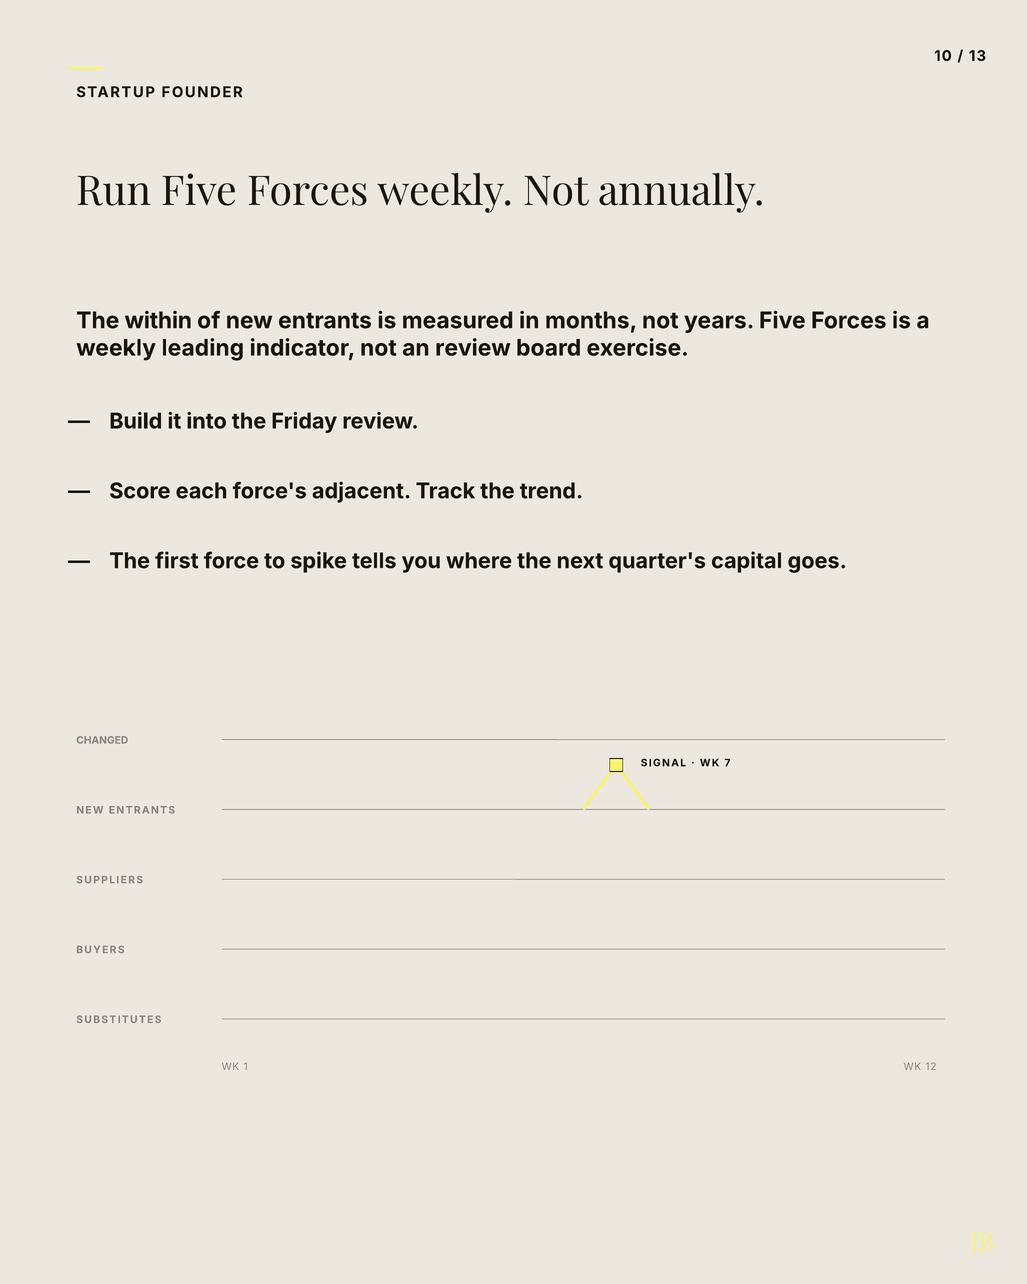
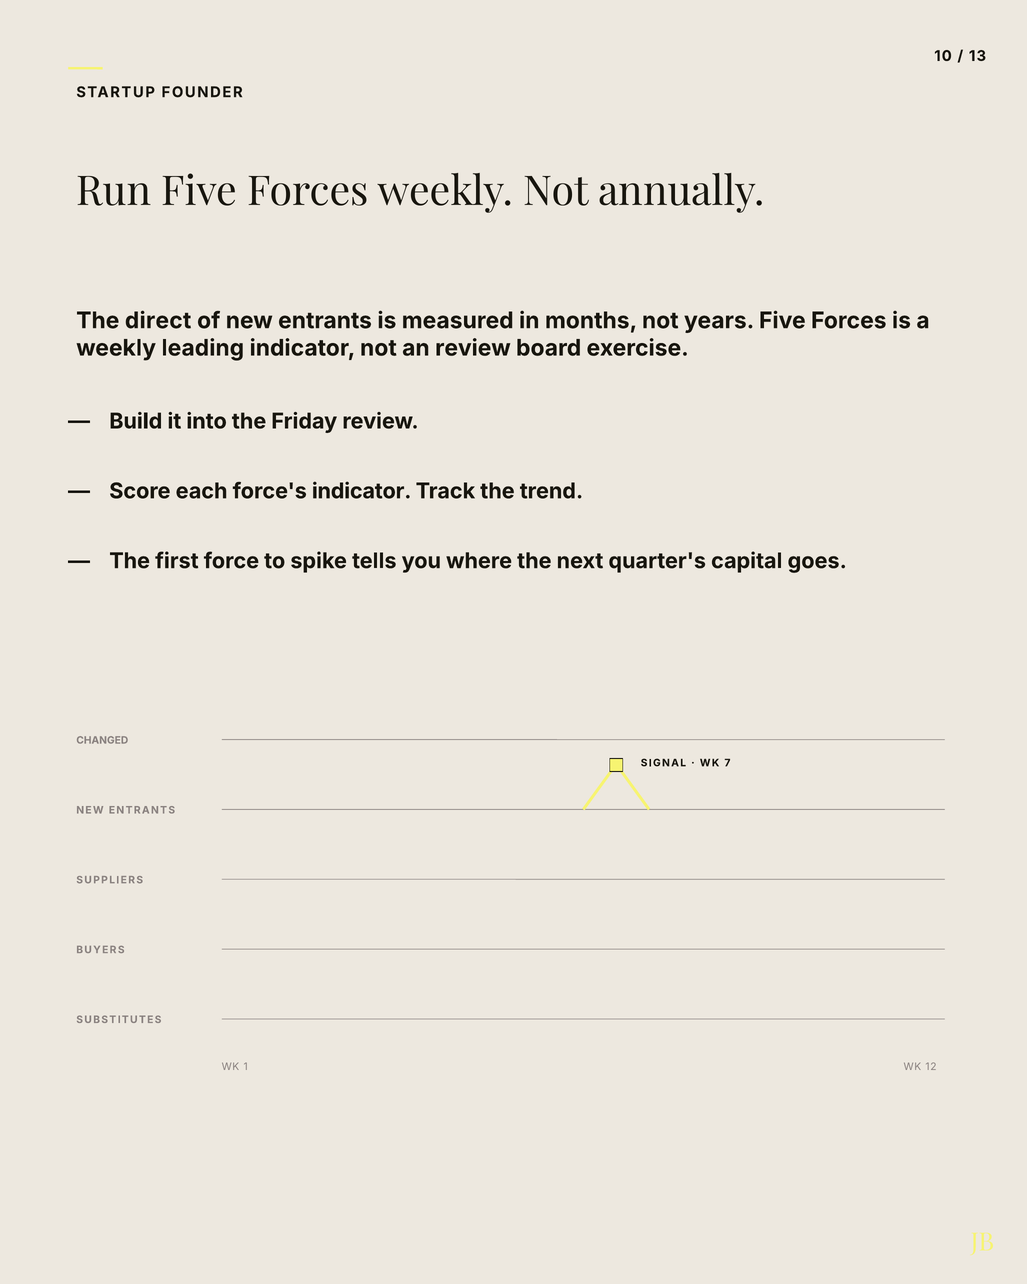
within: within -> direct
force's adjacent: adjacent -> indicator
